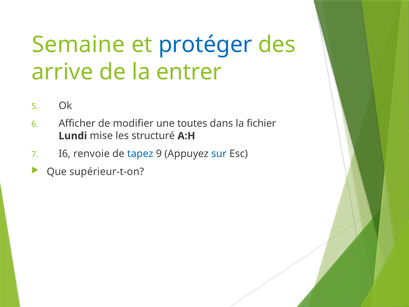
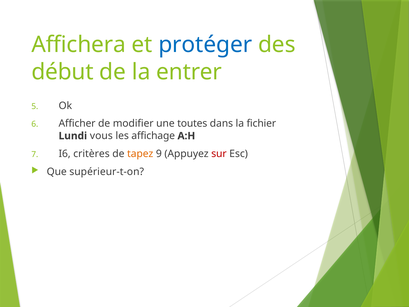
Semaine: Semaine -> Affichera
arrive: arrive -> début
mise: mise -> vous
structuré: structuré -> affichage
renvoie: renvoie -> critères
tapez colour: blue -> orange
sur colour: blue -> red
